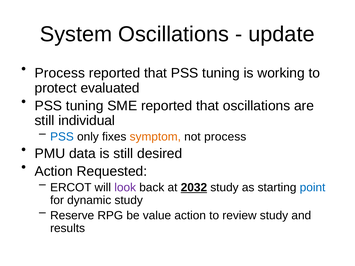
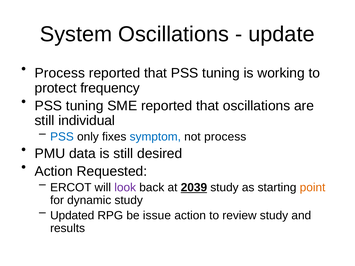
evaluated: evaluated -> frequency
symptom colour: orange -> blue
2032: 2032 -> 2039
point colour: blue -> orange
Reserve: Reserve -> Updated
value: value -> issue
